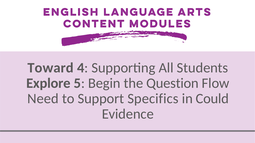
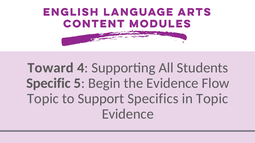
Explore: Explore -> Specific
the Question: Question -> Evidence
Need at (43, 99): Need -> Topic
in Could: Could -> Topic
